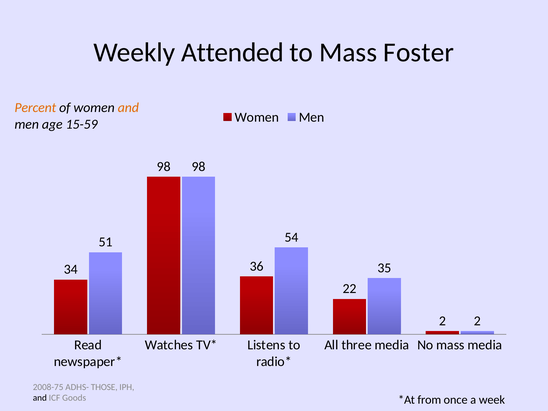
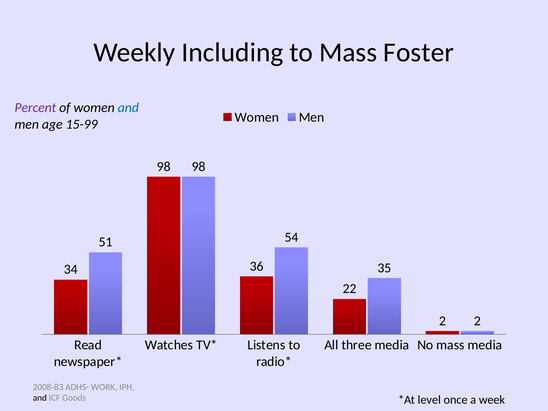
Attended: Attended -> Including
Percent colour: orange -> purple
and at (128, 108) colour: orange -> blue
15-59: 15-59 -> 15-99
2008-75: 2008-75 -> 2008-83
THOSE: THOSE -> WORK
from: from -> level
